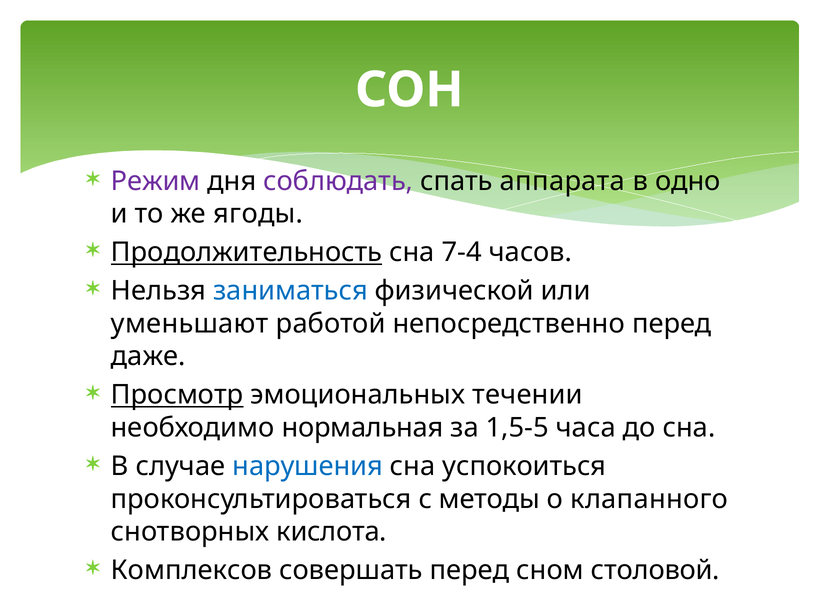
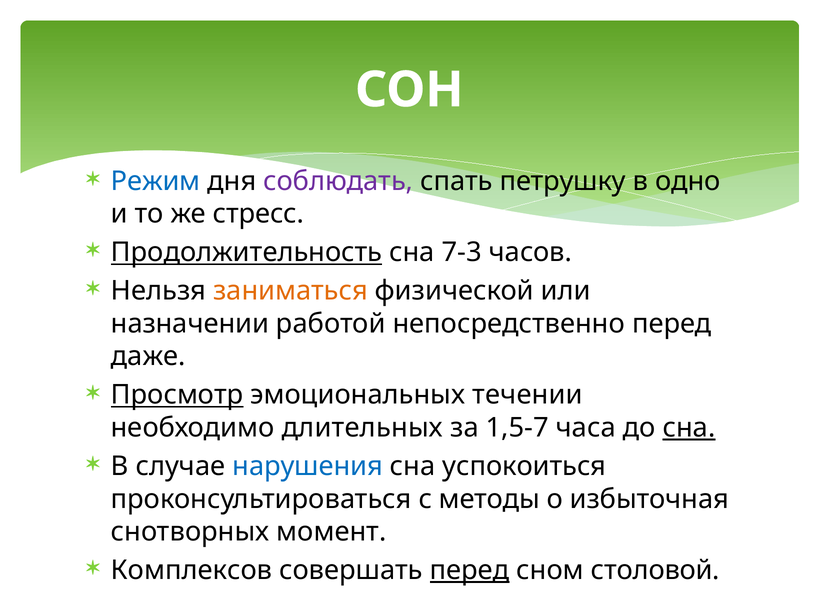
Режим colour: purple -> blue
аппарата: аппарата -> петрушку
ягоды: ягоды -> стресс
7-4: 7-4 -> 7-3
заниматься colour: blue -> orange
уменьшают: уменьшают -> назначении
нормальная: нормальная -> длительных
1,5-5: 1,5-5 -> 1,5-7
сна at (689, 428) underline: none -> present
клапанного: клапанного -> избыточная
кислота: кислота -> момент
перед at (470, 571) underline: none -> present
